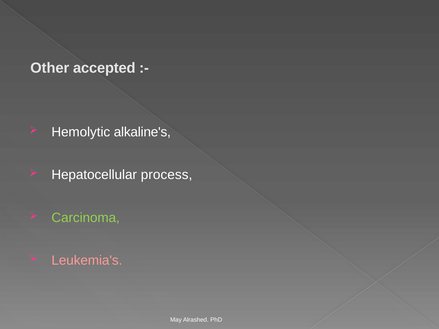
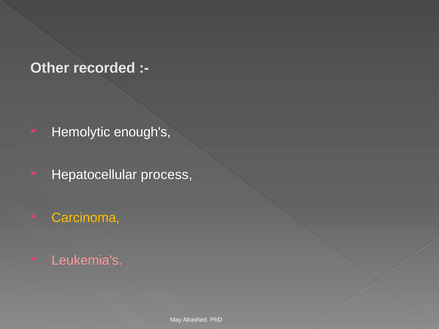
accepted: accepted -> recorded
alkaline's: alkaline's -> enough's
Carcinoma colour: light green -> yellow
